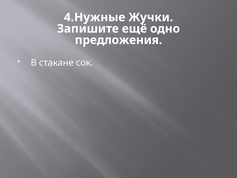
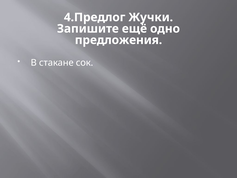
4.Нужные: 4.Нужные -> 4.Предлог
